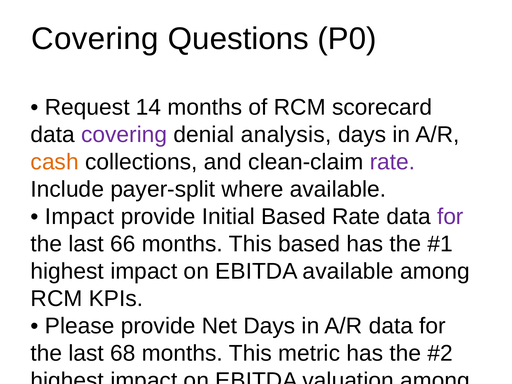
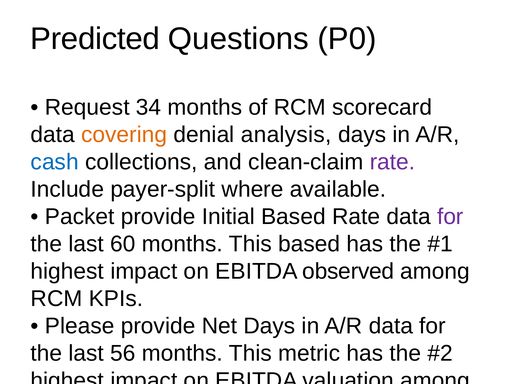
Covering at (95, 39): Covering -> Predicted
14: 14 -> 34
covering at (124, 135) colour: purple -> orange
cash at (55, 162) colour: orange -> blue
Impact at (80, 217): Impact -> Packet
66: 66 -> 60
EBITDA available: available -> observed
68: 68 -> 56
